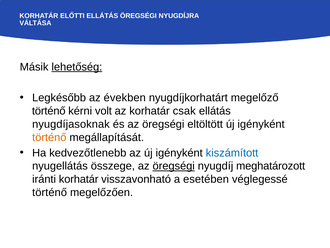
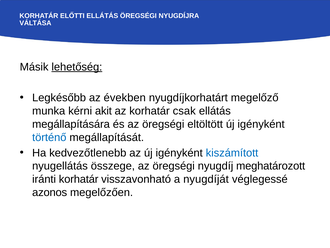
történő at (49, 111): történő -> munka
volt: volt -> akit
nyugdíjasoknak: nyugdíjasoknak -> megállapítására
történő at (49, 137) colour: orange -> blue
öregségi at (174, 166) underline: present -> none
esetében: esetében -> nyugdíját
történő at (50, 192): történő -> azonos
